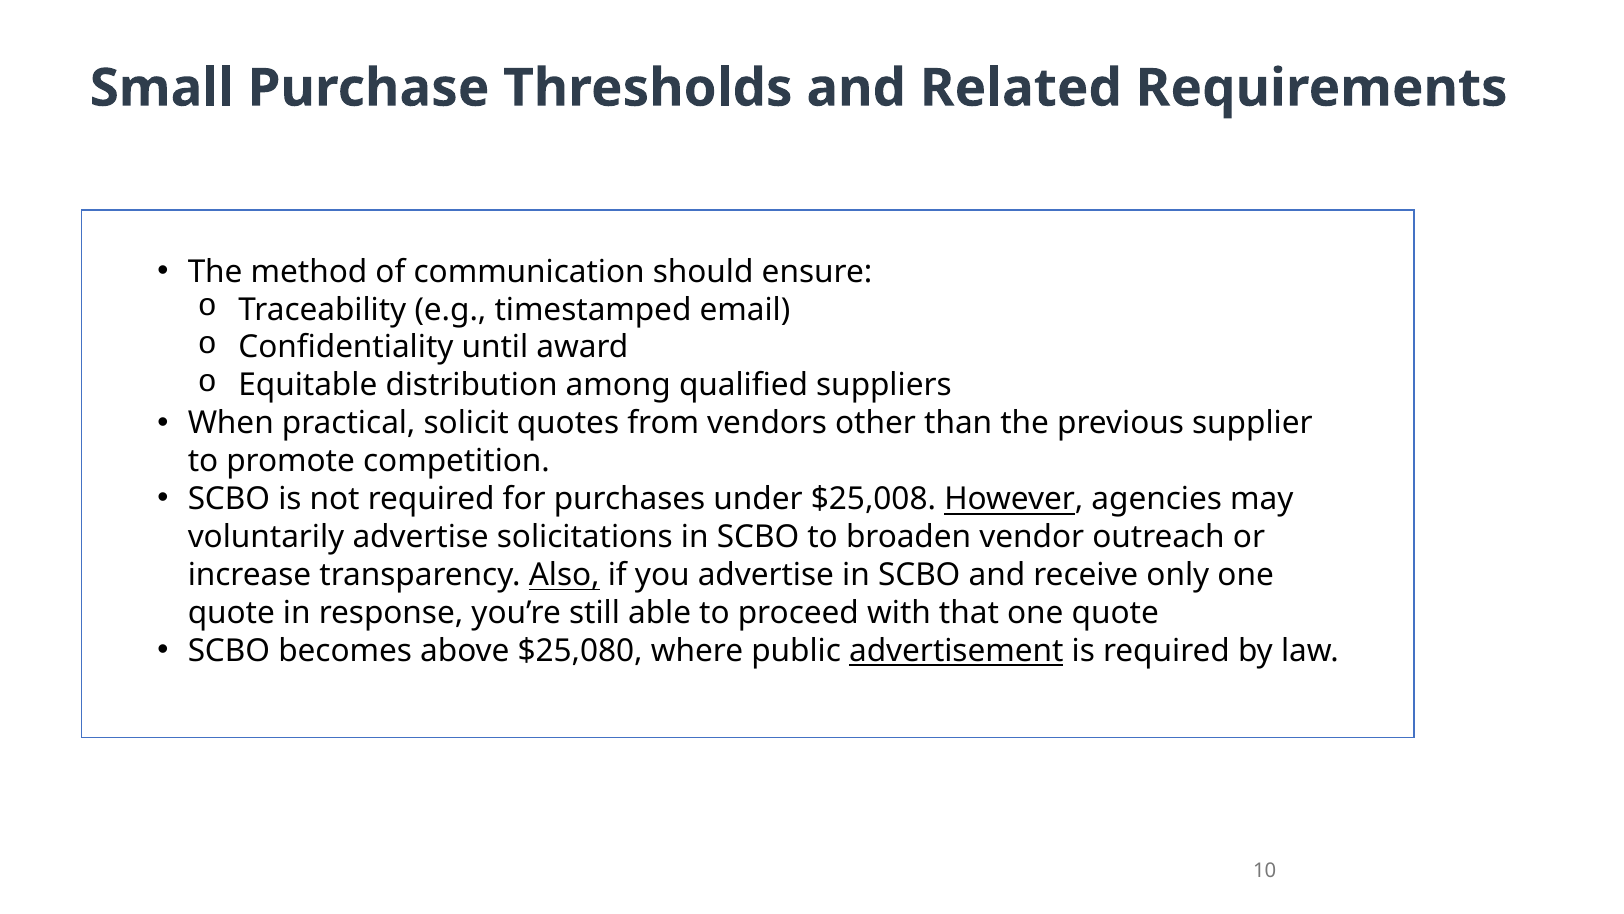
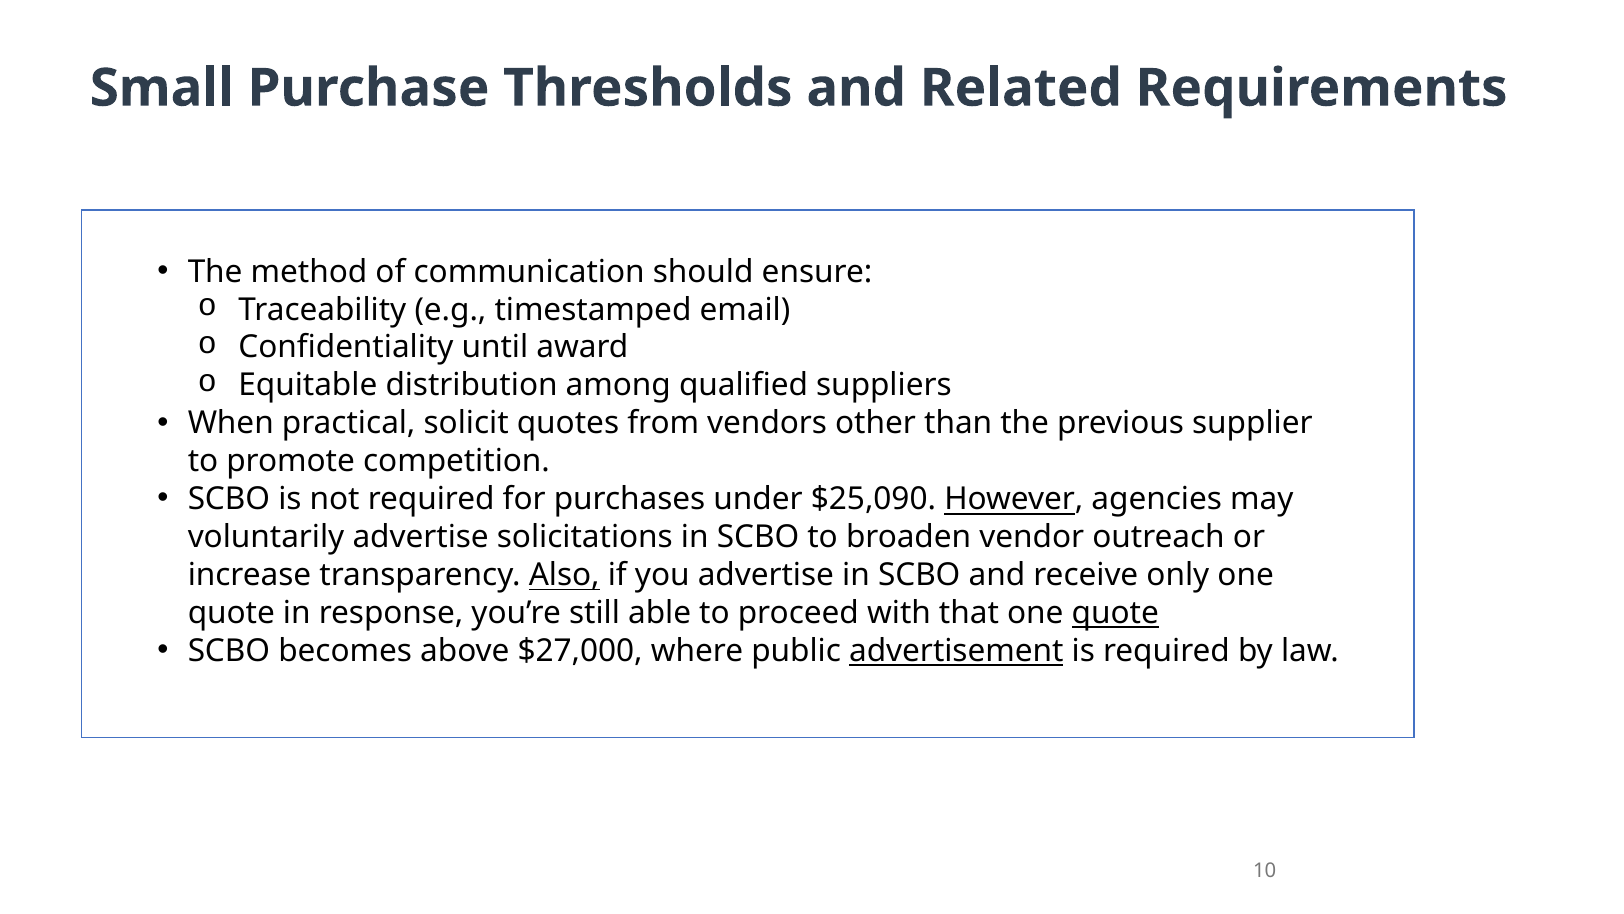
$25,008: $25,008 -> $25,090
quote at (1115, 613) underline: none -> present
$25,080: $25,080 -> $27,000
